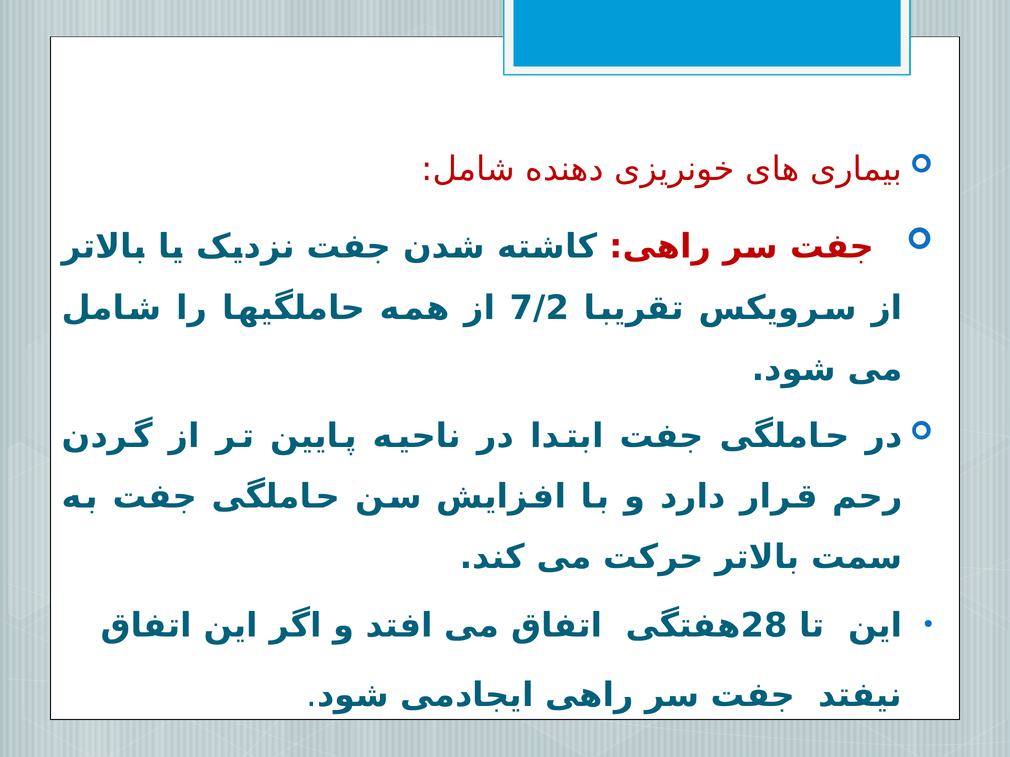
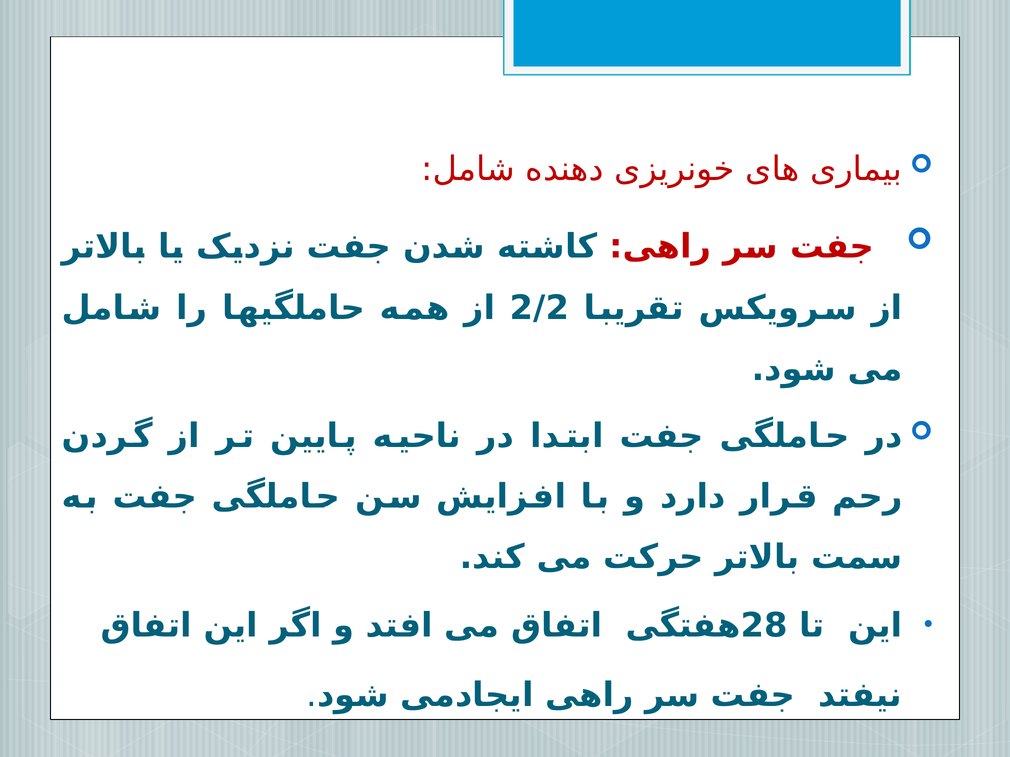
7/2: 7/2 -> 2/2
